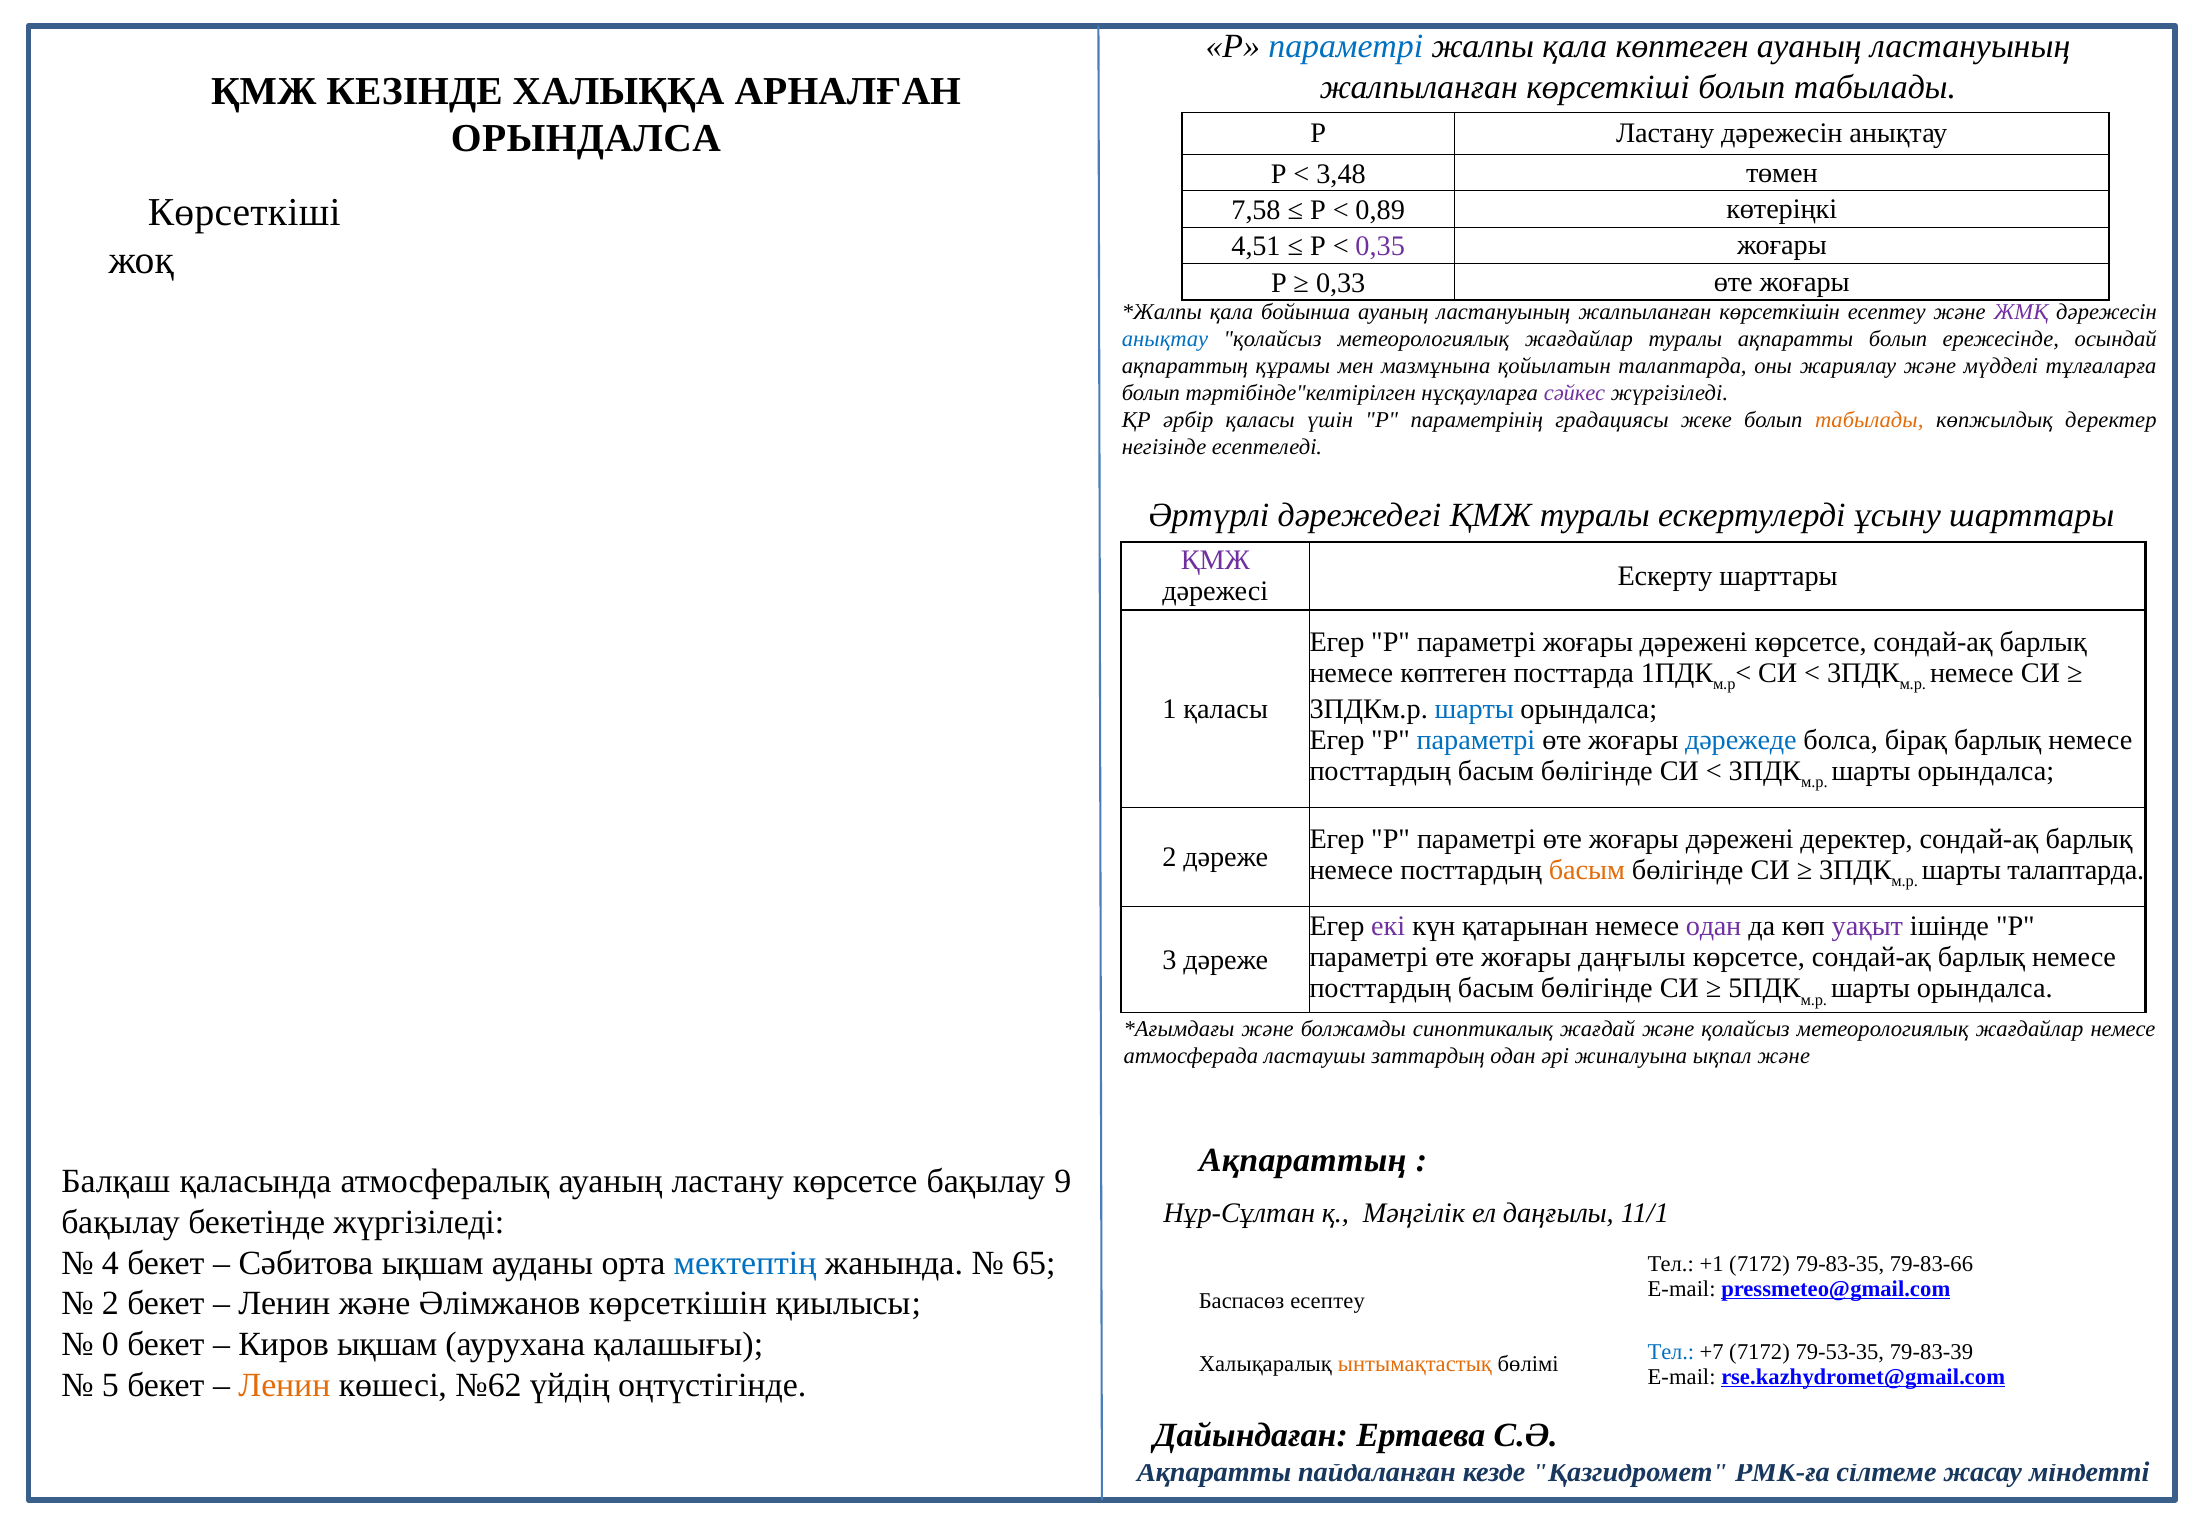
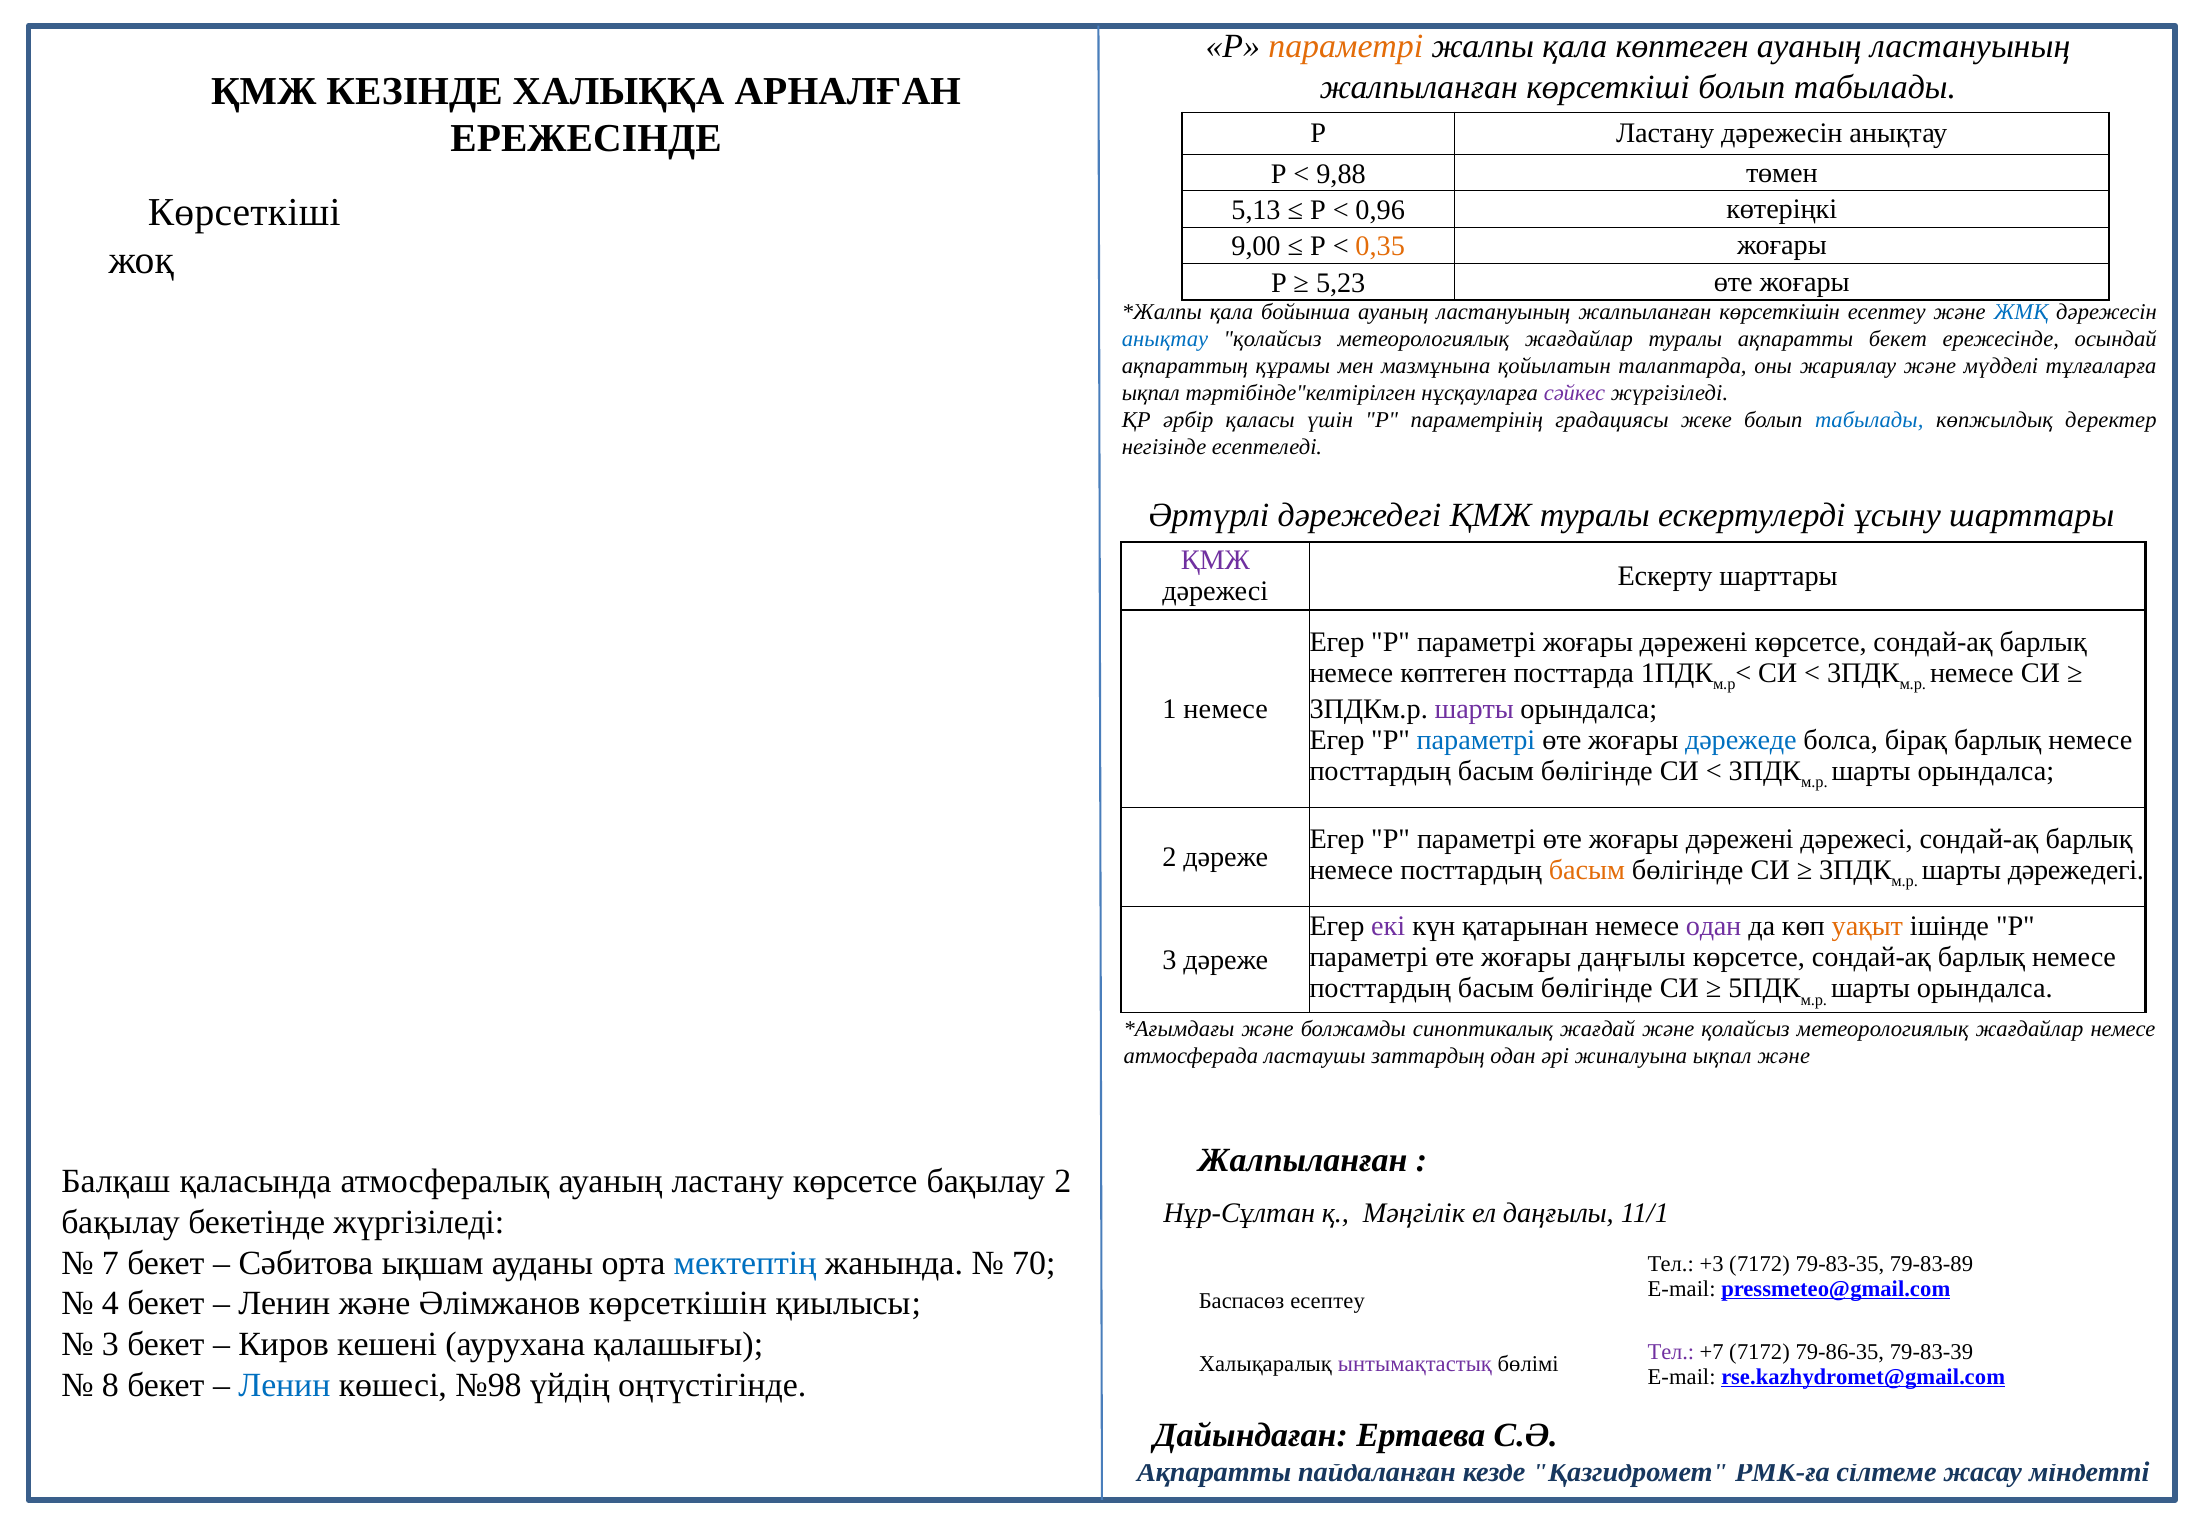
параметрі at (1346, 46) colour: blue -> orange
ОРЫНДАЛСА at (586, 139): ОРЫНДАЛСА -> ЕРЕЖЕСІНДЕ
3,48: 3,48 -> 9,88
7,58: 7,58 -> 5,13
0,89: 0,89 -> 0,96
4,51: 4,51 -> 9,00
0,35 colour: purple -> orange
0,33: 0,33 -> 5,23
ЖМҚ colour: purple -> blue
ақпаратты болып: болып -> бекет
болып at (1151, 393): болып -> ықпал
табылады at (1869, 420) colour: orange -> blue
1 қаласы: қаласы -> немесе
шарты at (1474, 709) colour: blue -> purple
дәрежені деректер: деректер -> дәрежесі
шарты талаптарда: талаптарда -> дәрежедегі
уақыт colour: purple -> orange
Ақпараттың at (1303, 1160): Ақпараттың -> Жалпыланған
бақылау 9: 9 -> 2
4: 4 -> 7
65: 65 -> 70
+1: +1 -> +3
79-83-66: 79-83-66 -> 79-83-89
2 at (110, 1303): 2 -> 4
0 at (110, 1344): 0 -> 3
Киров ықшам: ықшам -> кешені
Тел at (1671, 1352) colour: blue -> purple
79-53-35: 79-53-35 -> 79-86-35
ынтымақтастық colour: orange -> purple
5: 5 -> 8
Ленин at (284, 1385) colour: orange -> blue
№62: №62 -> №98
